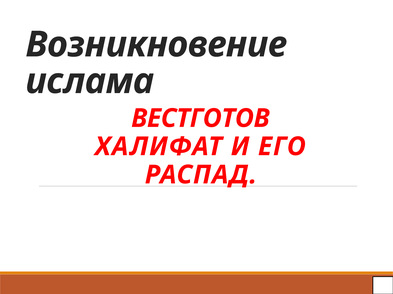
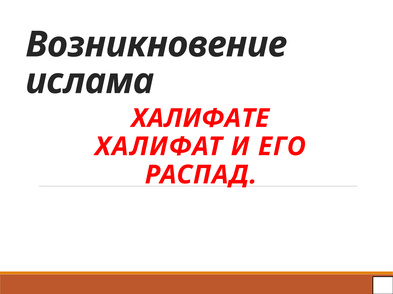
ВЕСТГОТОВ: ВЕСТГОТОВ -> ХАЛИФАТЕ
